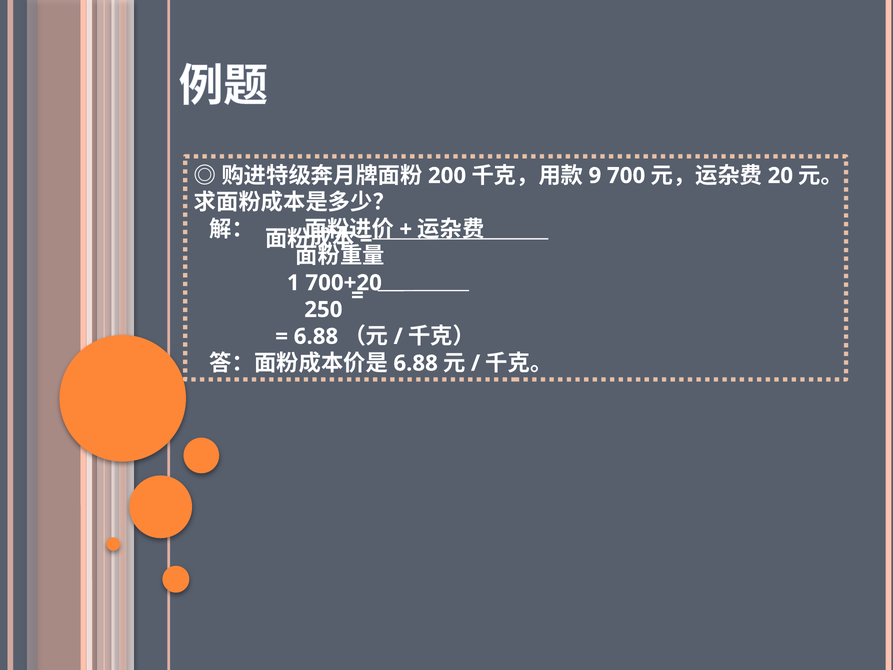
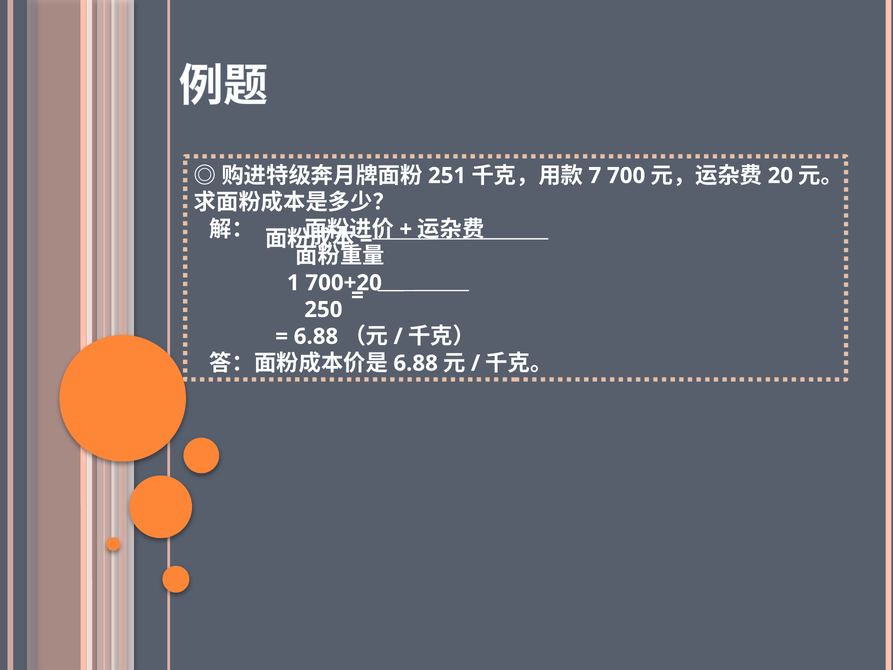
200: 200 -> 251
9: 9 -> 7
